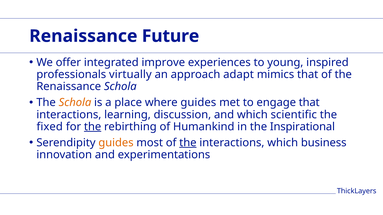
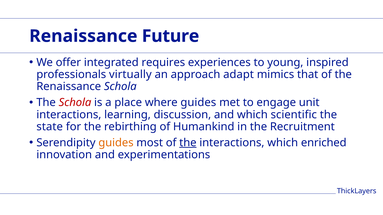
improve: improve -> requires
Schola at (75, 103) colour: orange -> red
engage that: that -> unit
fixed: fixed -> state
the at (93, 127) underline: present -> none
Inspirational: Inspirational -> Recruitment
business: business -> enriched
